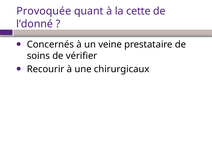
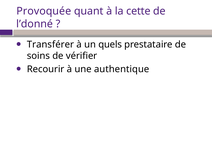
Concernés: Concernés -> Transférer
veine: veine -> quels
chirurgicaux: chirurgicaux -> authentique
